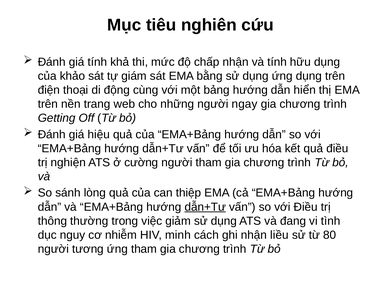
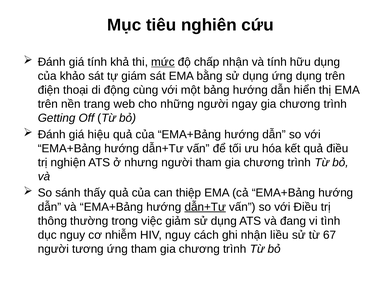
mức underline: none -> present
cường: cường -> nhưng
lòng: lòng -> thấy
HIV minh: minh -> nguy
80: 80 -> 67
